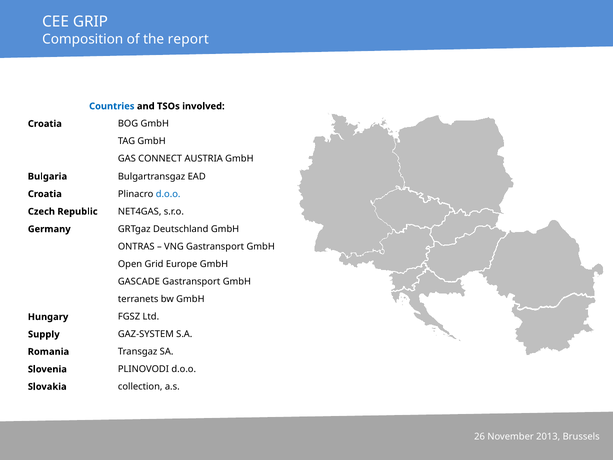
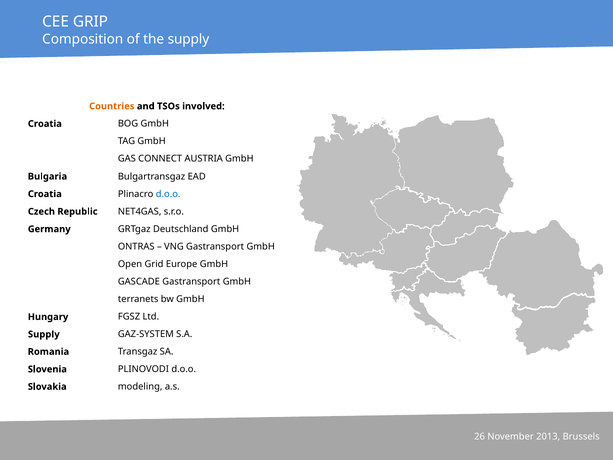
the report: report -> supply
Countries colour: blue -> orange
collection: collection -> modeling
